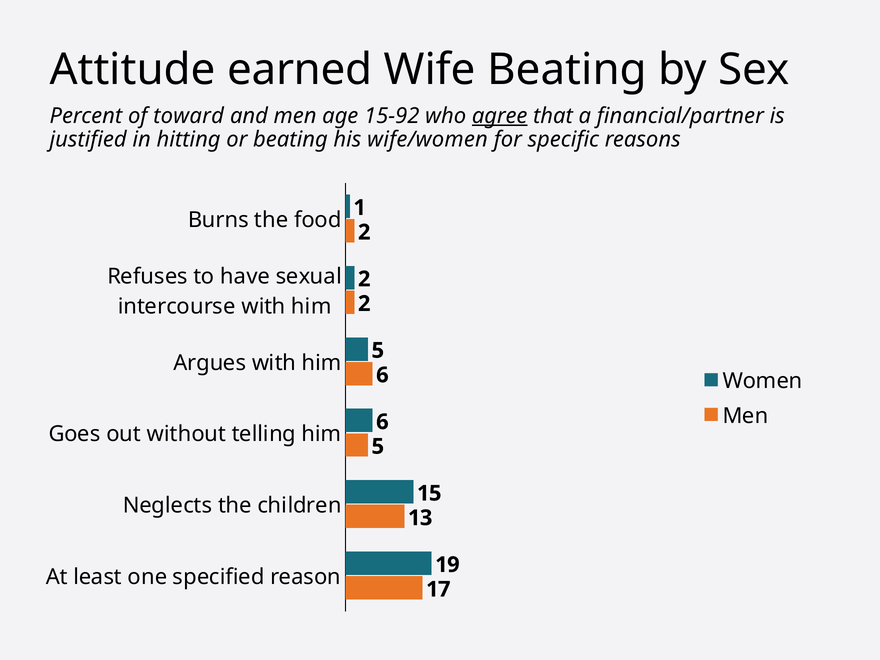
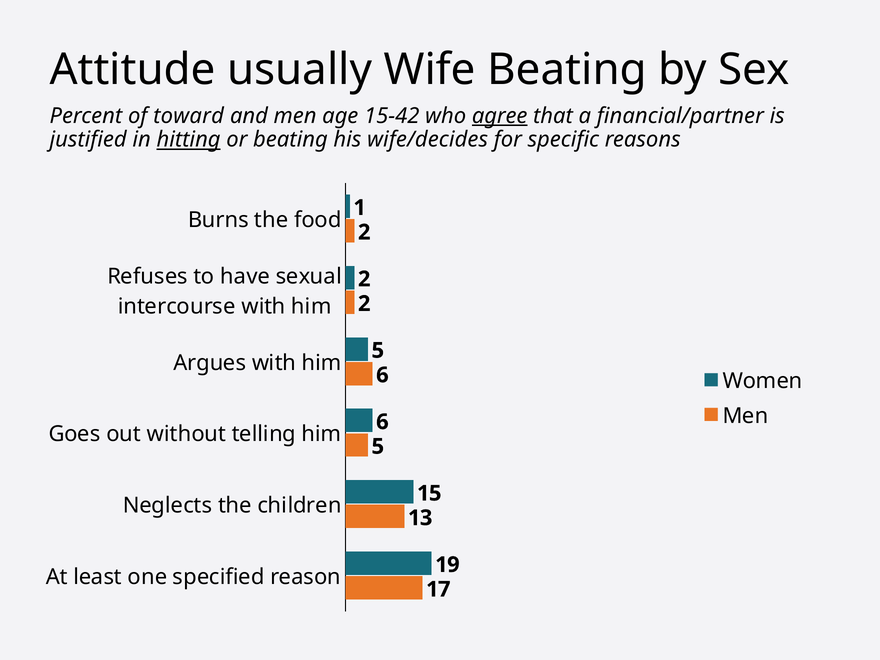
earned: earned -> usually
15-92: 15-92 -> 15-42
hitting underline: none -> present
wife/women: wife/women -> wife/decides
